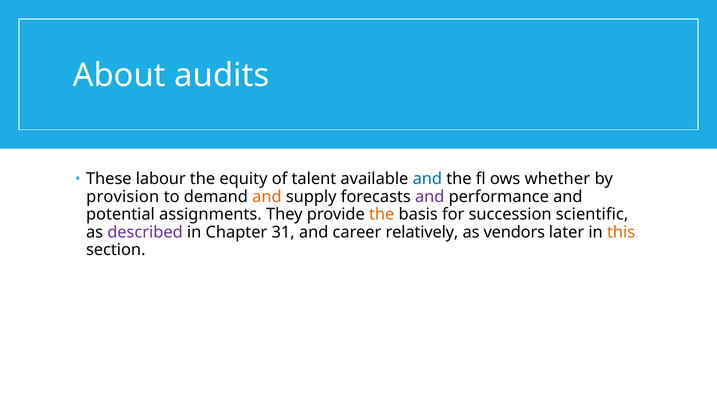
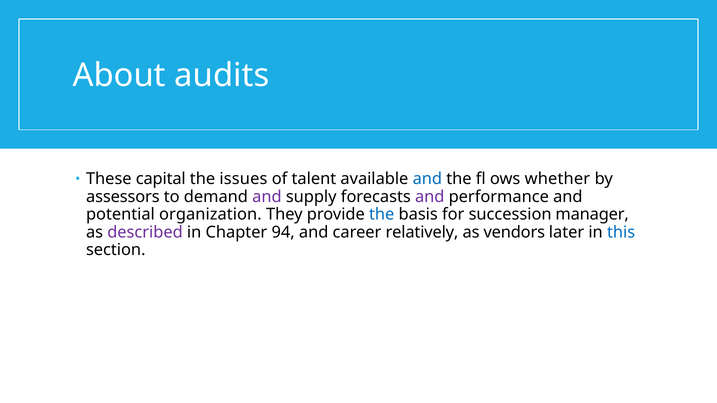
labour: labour -> capital
equity: equity -> issues
provision: provision -> assessors
and at (267, 197) colour: orange -> purple
assignments: assignments -> organization
the at (382, 215) colour: orange -> blue
scientific: scientific -> manager
31: 31 -> 94
this colour: orange -> blue
